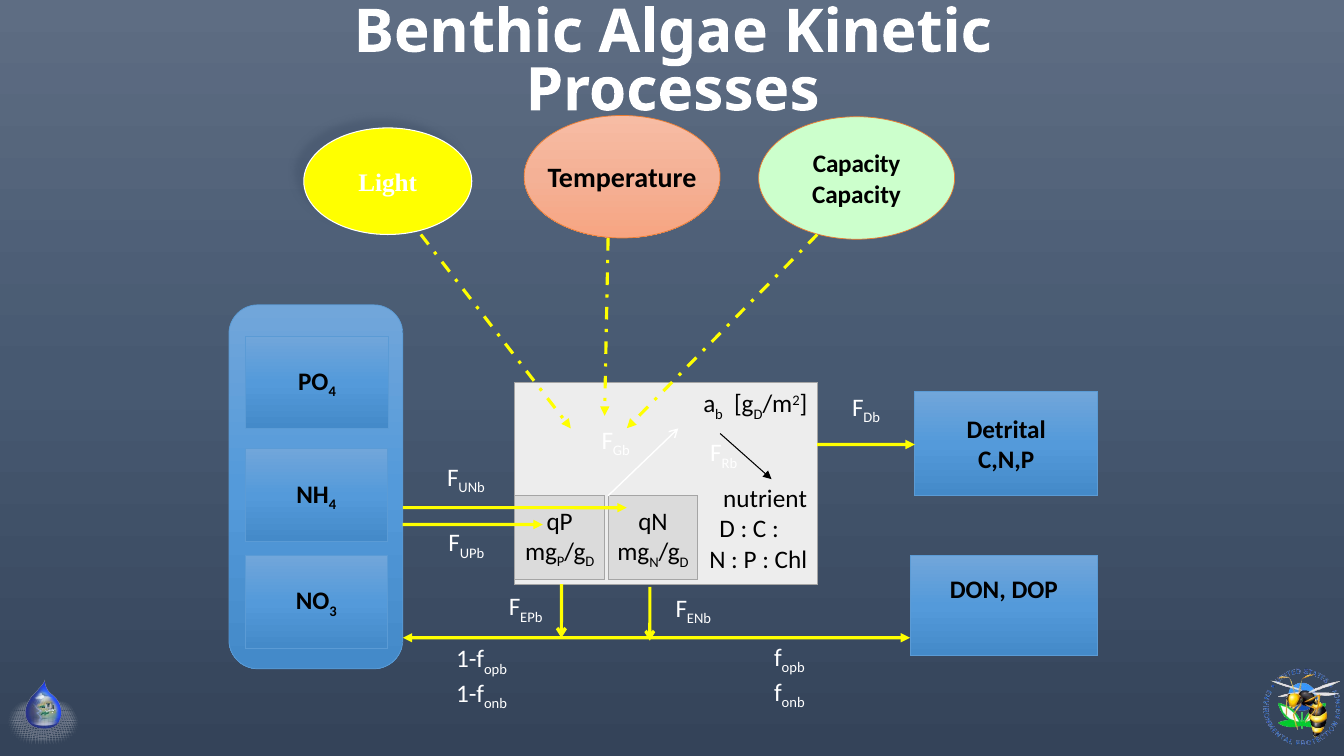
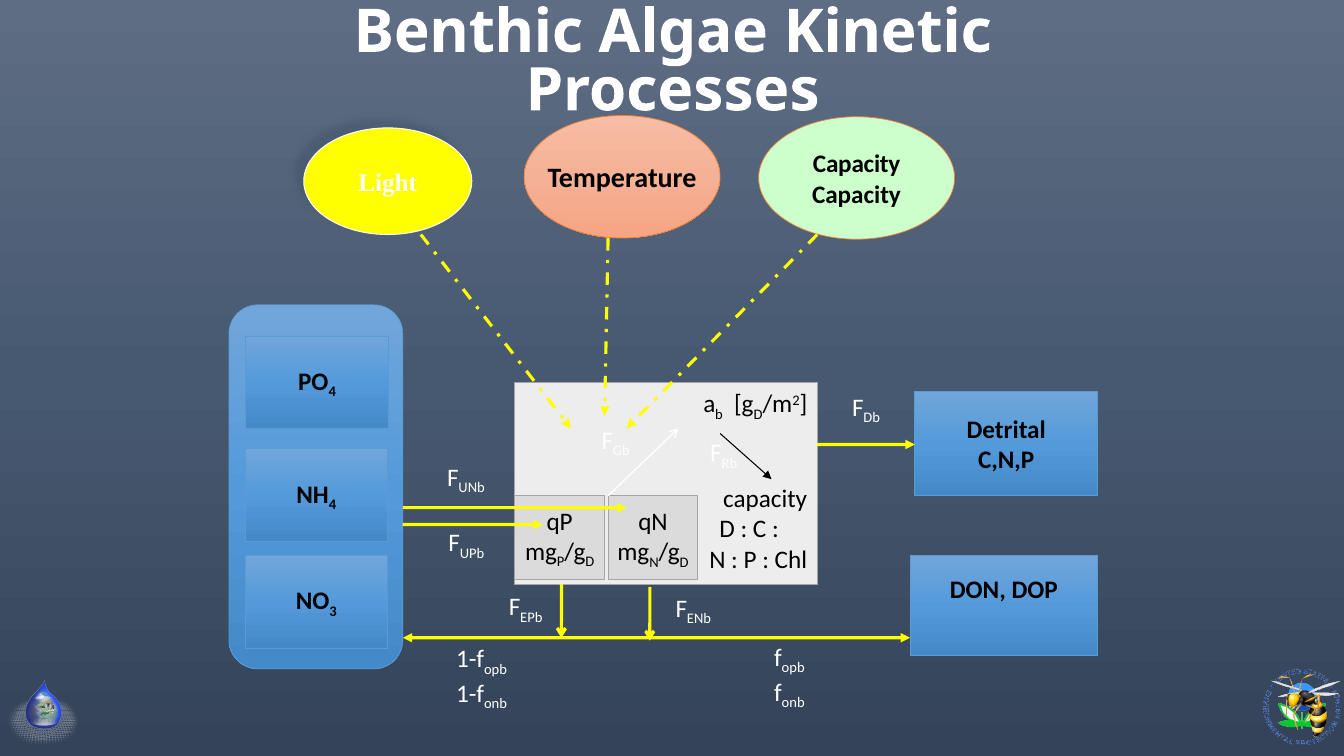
nutrient at (765, 499): nutrient -> capacity
